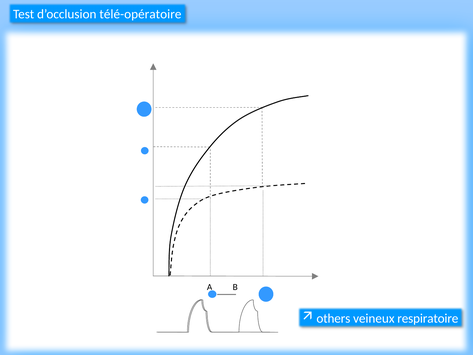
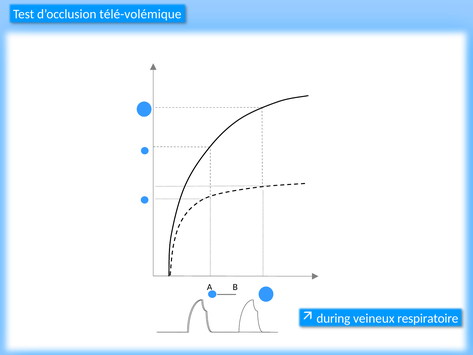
télé-opératoire: télé-opératoire -> télé-volémique
others: others -> during
